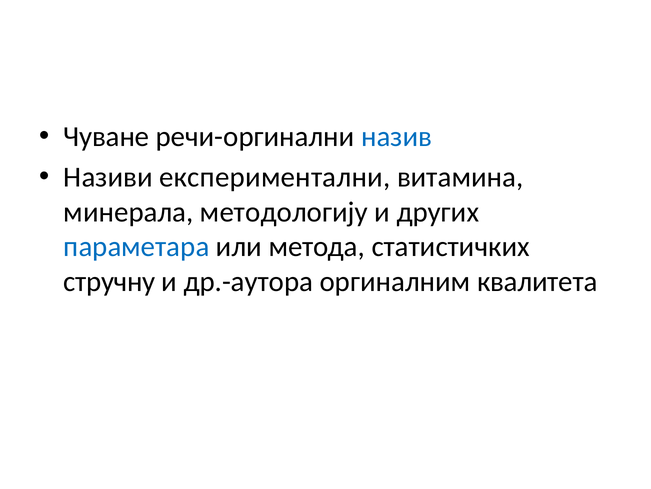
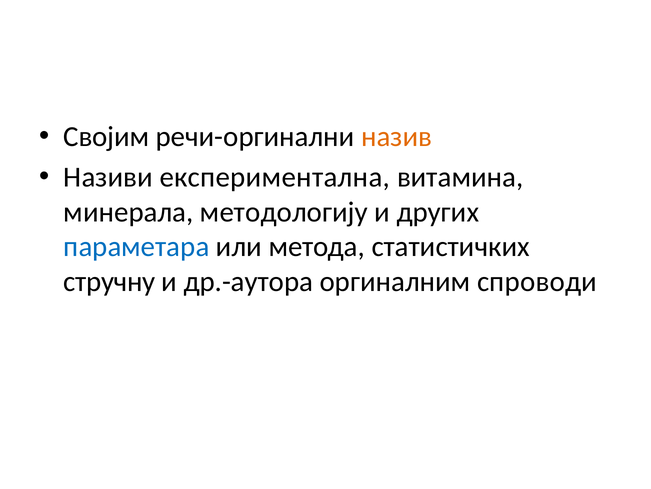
Чуване: Чуване -> Својим
назив colour: blue -> orange
експериментални: експериментални -> експериментална
квалитета: квалитета -> спроводи
